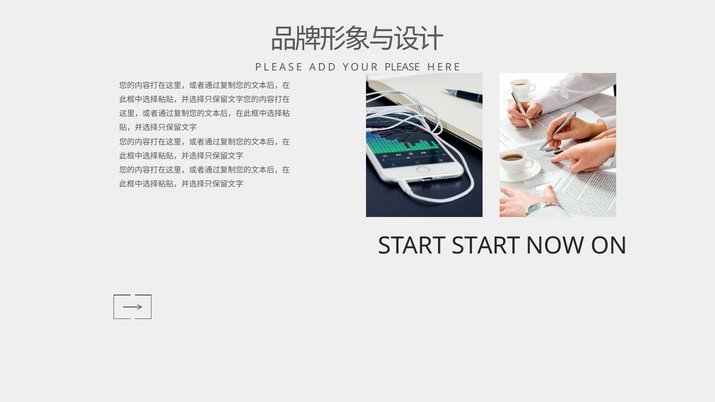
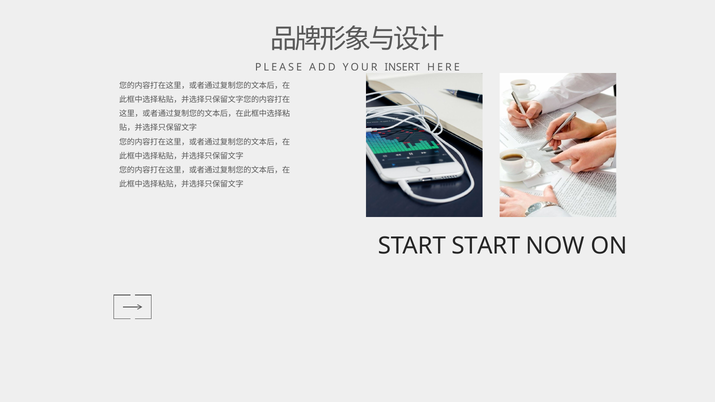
YOUR PLEASE: PLEASE -> INSERT
